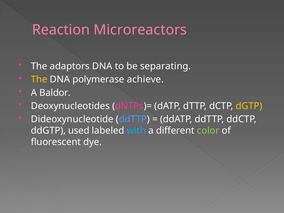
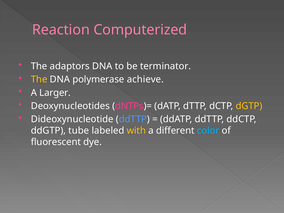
Microreactors: Microreactors -> Computerized
separating: separating -> terminator
Baldor: Baldor -> Larger
used: used -> tube
with colour: light blue -> yellow
color colour: light green -> light blue
